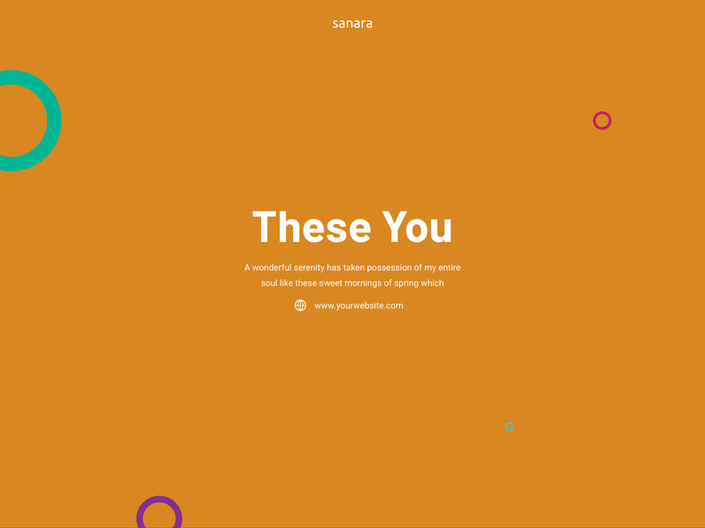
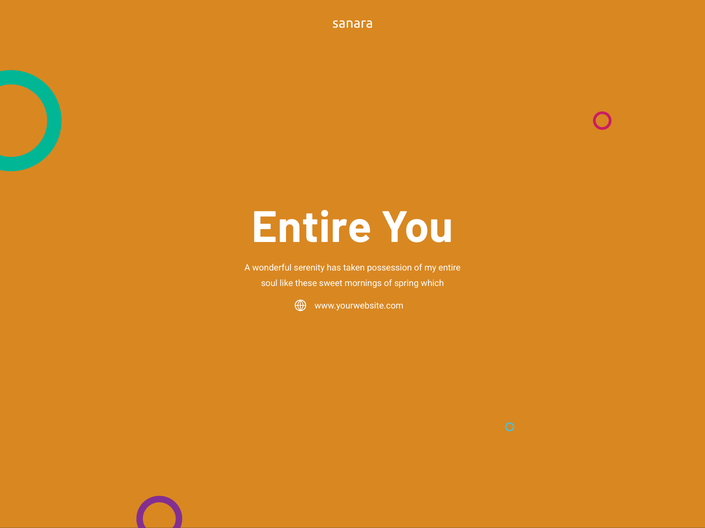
These at (312, 228): These -> Entire
